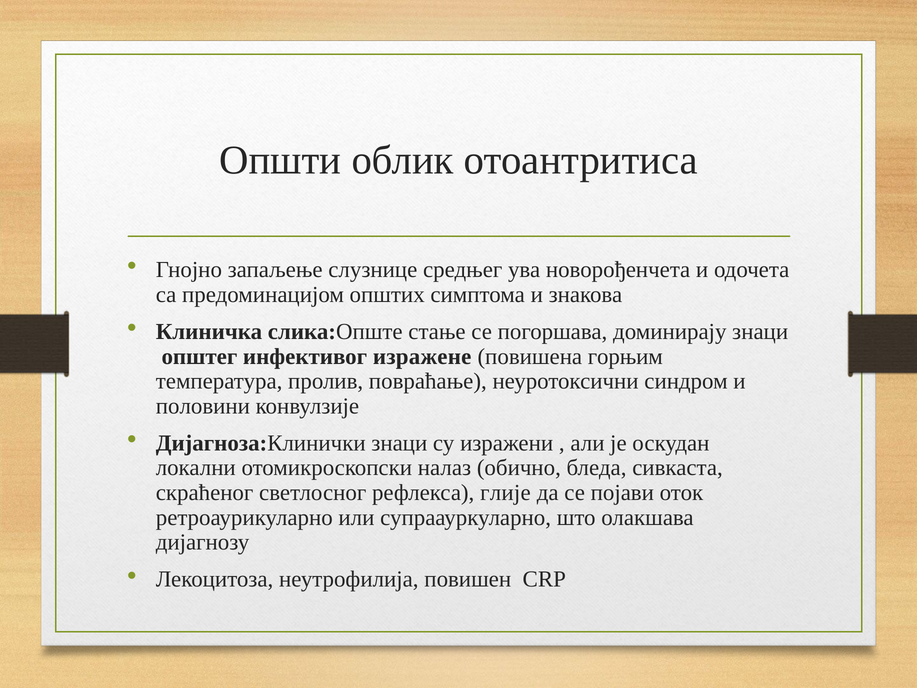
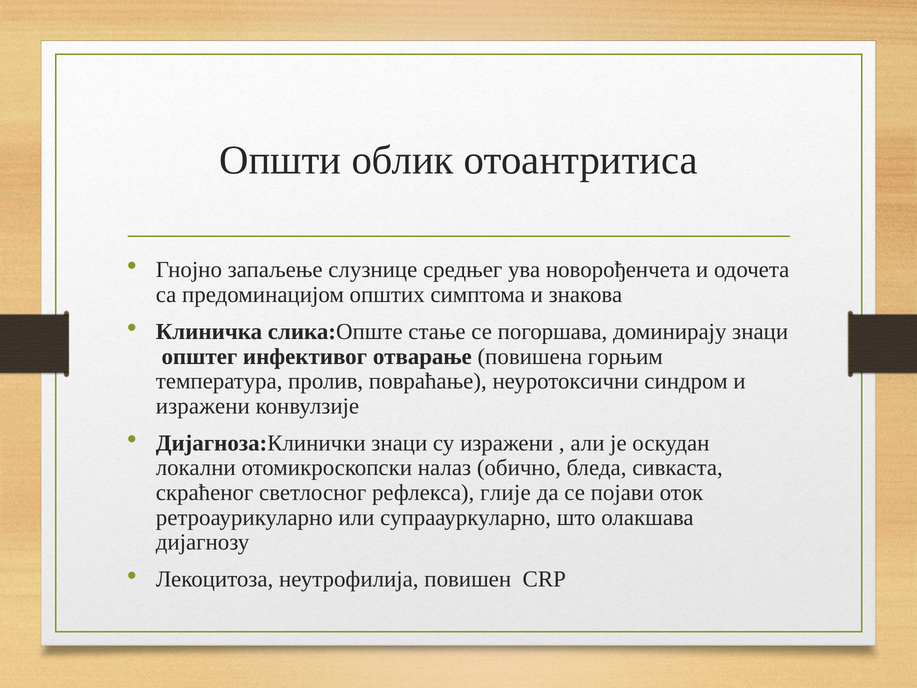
изражене: изражене -> отварање
половини at (203, 406): половини -> изражени
